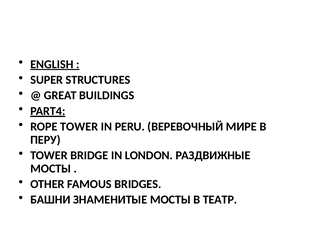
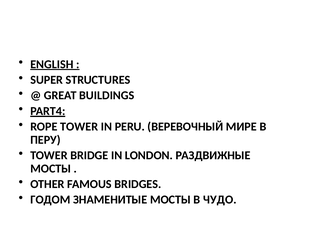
БАШНИ: БАШНИ -> ГОДОМ
ТЕАТР: ТЕАТР -> ЧУДО
